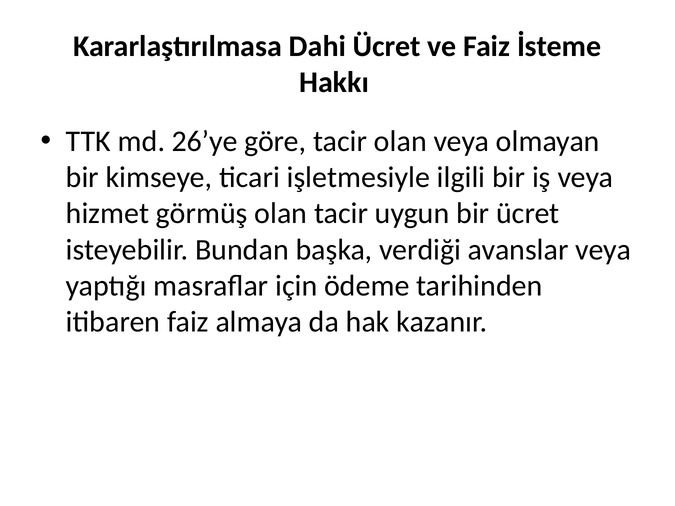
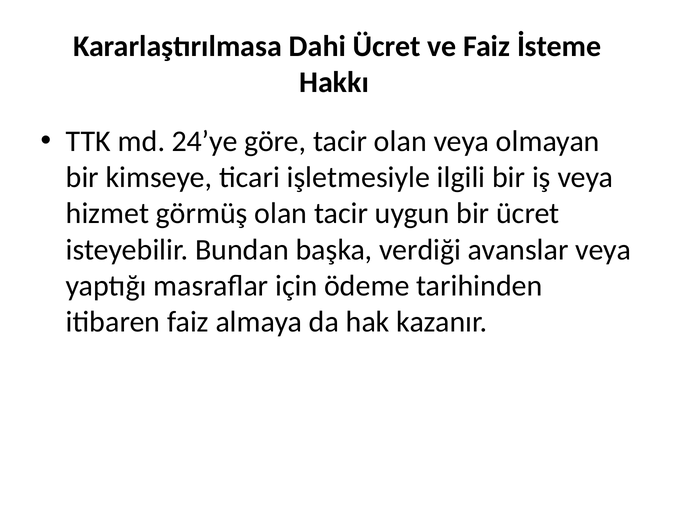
26’ye: 26’ye -> 24’ye
